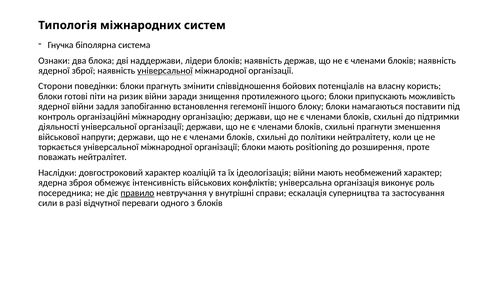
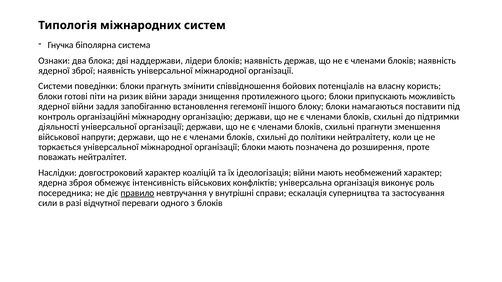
універсальної at (165, 71) underline: present -> none
Сторони: Сторони -> Системи
positioning: positioning -> позначена
